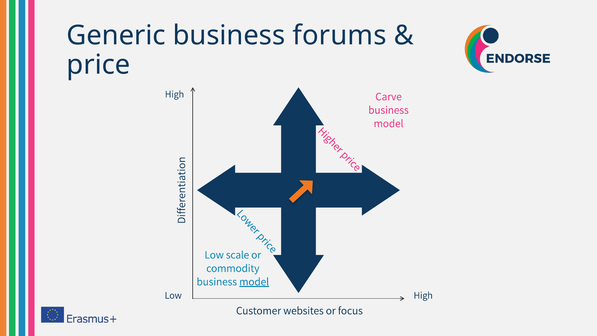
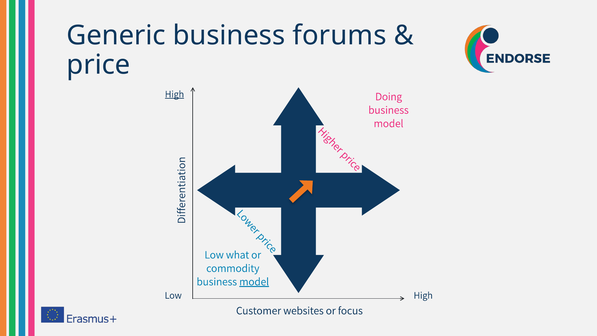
High at (174, 94) underline: none -> present
Carve: Carve -> Doing
scale: scale -> what
